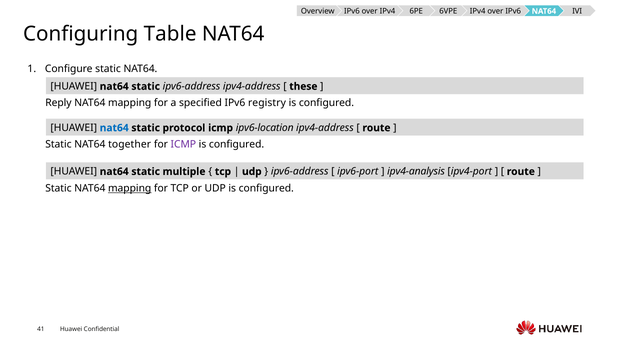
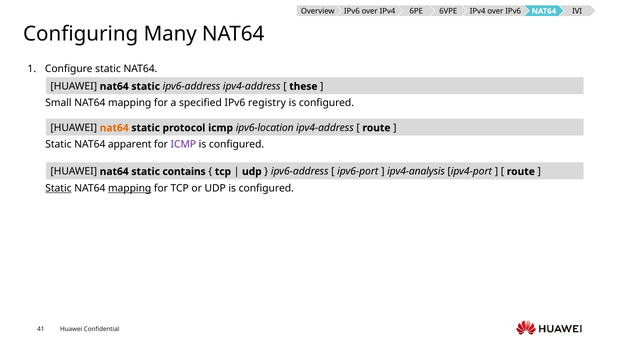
Table: Table -> Many
Reply: Reply -> Small
nat64 at (114, 128) colour: blue -> orange
together: together -> apparent
multiple: multiple -> contains
Static at (58, 188) underline: none -> present
